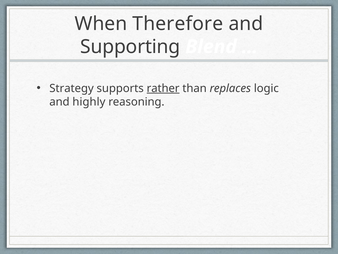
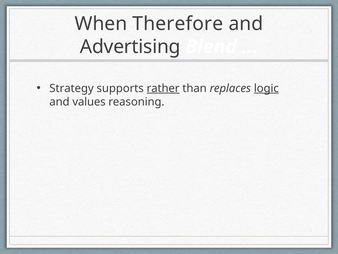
Supporting: Supporting -> Advertising
logic underline: none -> present
highly: highly -> values
